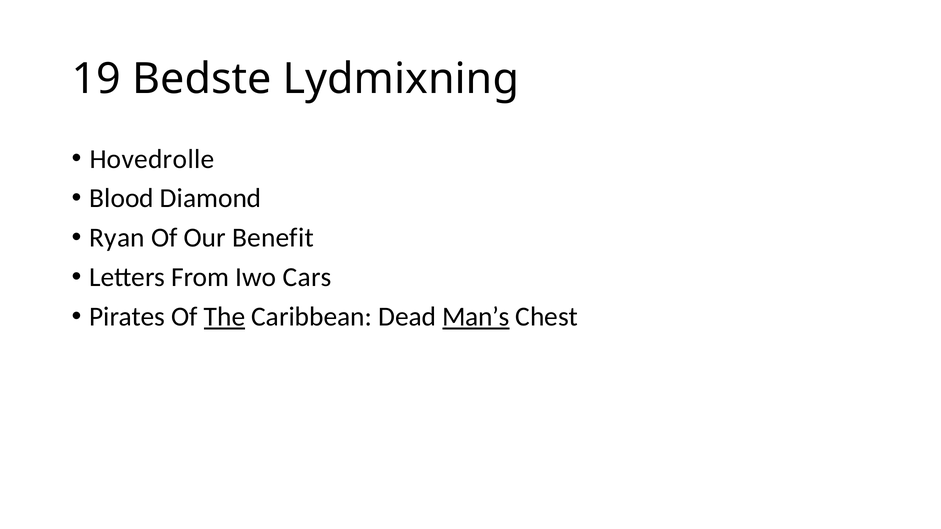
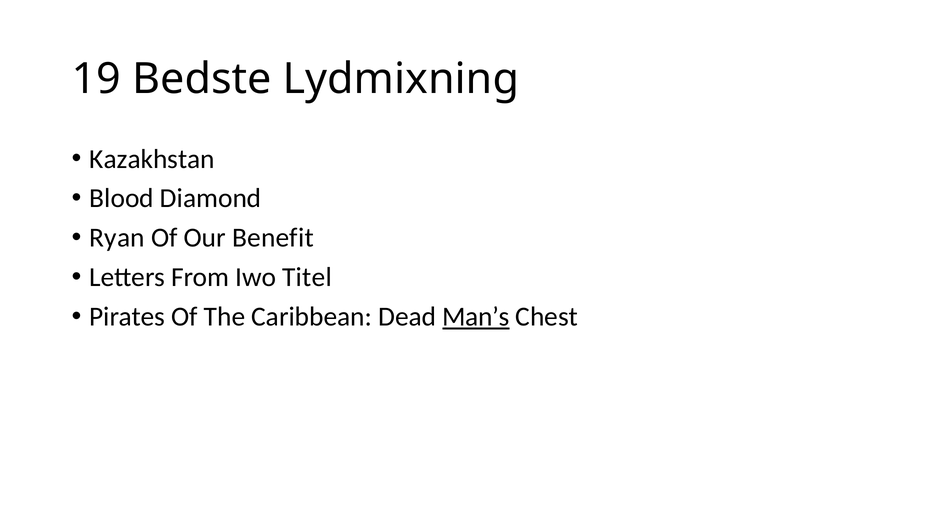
Hovedrolle: Hovedrolle -> Kazakhstan
Cars: Cars -> Titel
The underline: present -> none
